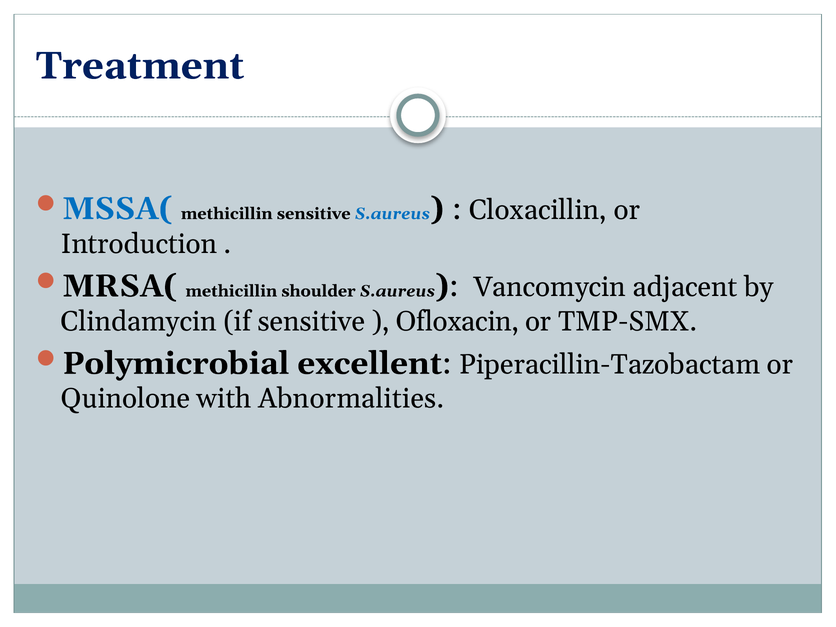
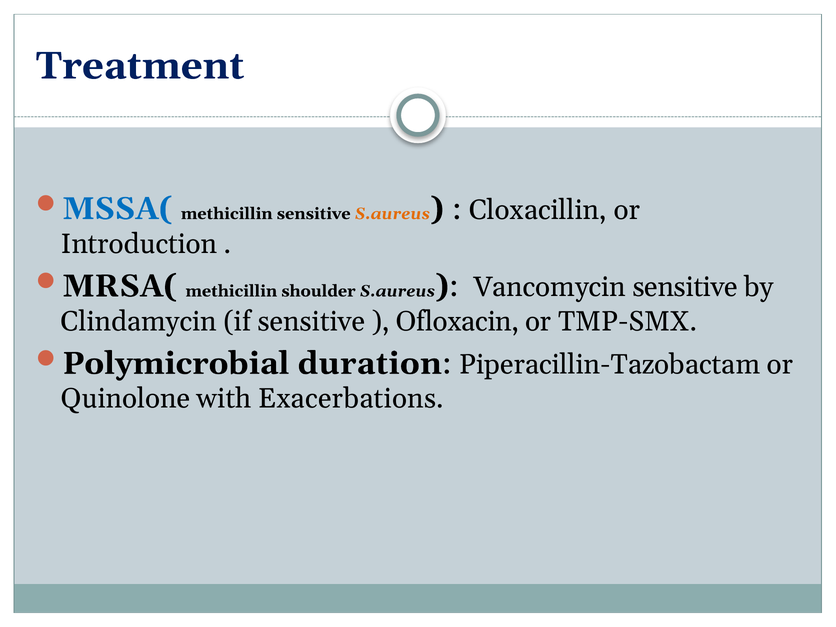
S.aureus at (392, 214) colour: blue -> orange
Vancomycin adjacent: adjacent -> sensitive
excellent: excellent -> duration
Abnormalities: Abnormalities -> Exacerbations
